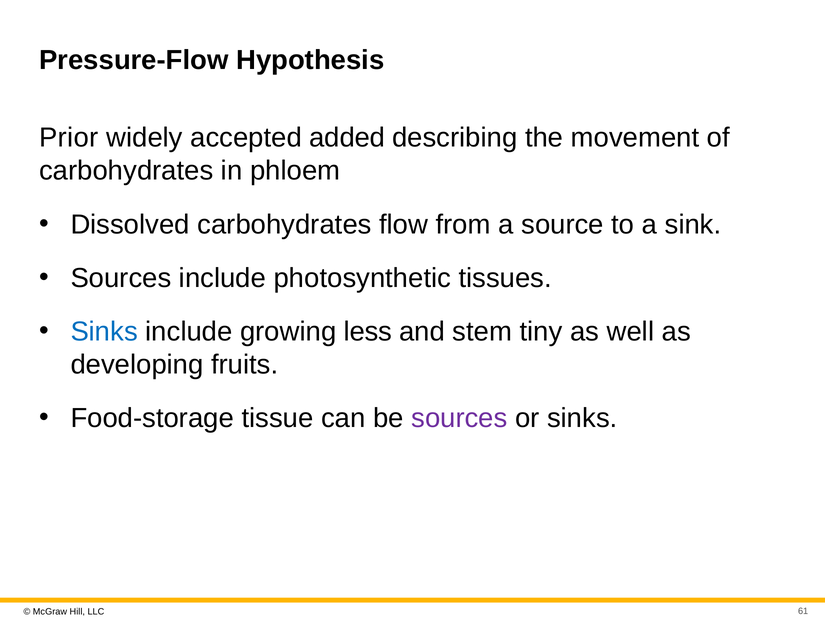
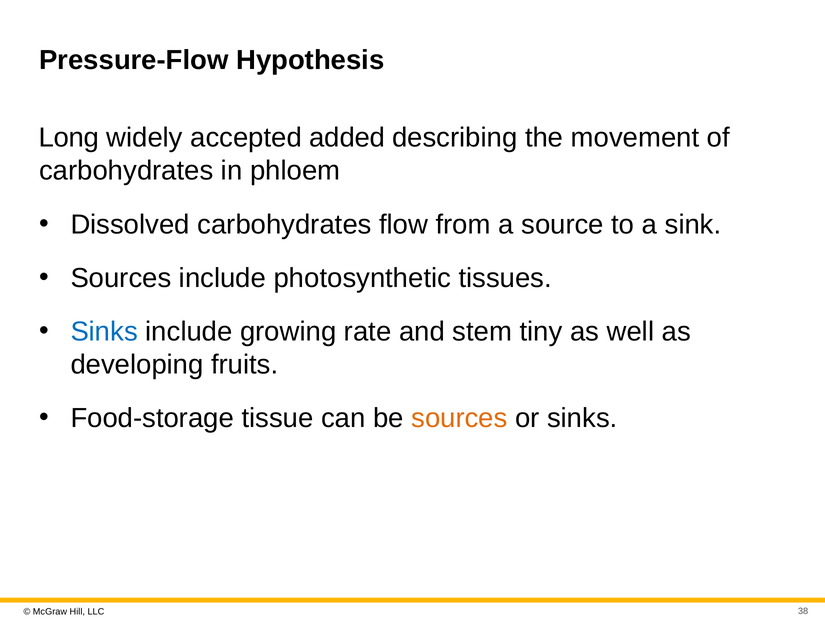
Prior: Prior -> Long
less: less -> rate
sources at (459, 418) colour: purple -> orange
61: 61 -> 38
